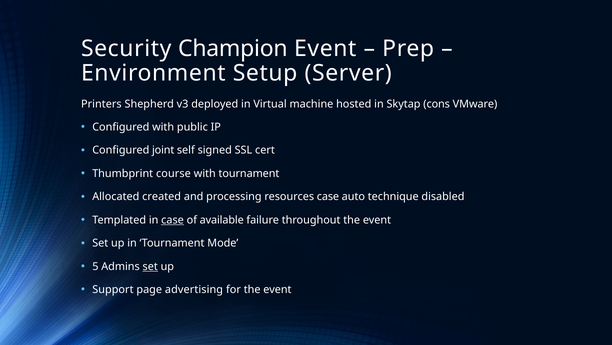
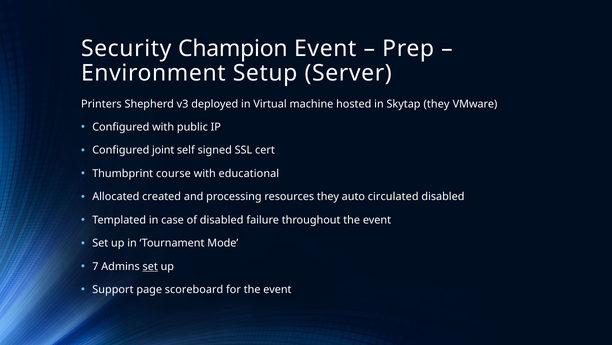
Skytap cons: cons -> they
with tournament: tournament -> educational
resources case: case -> they
technique: technique -> circulated
case at (173, 220) underline: present -> none
of available: available -> disabled
5: 5 -> 7
advertising: advertising -> scoreboard
